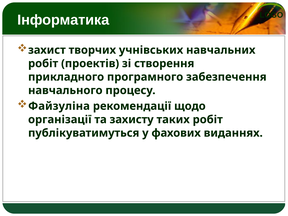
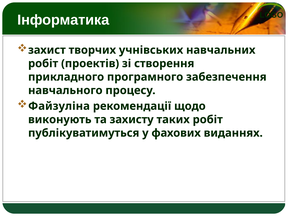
організації: організації -> виконують
